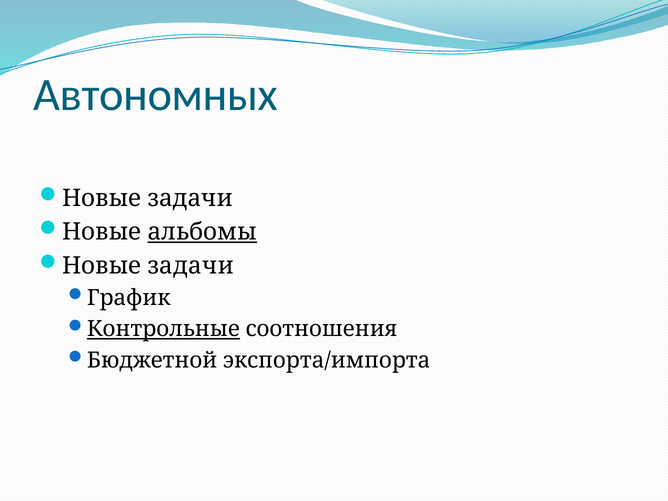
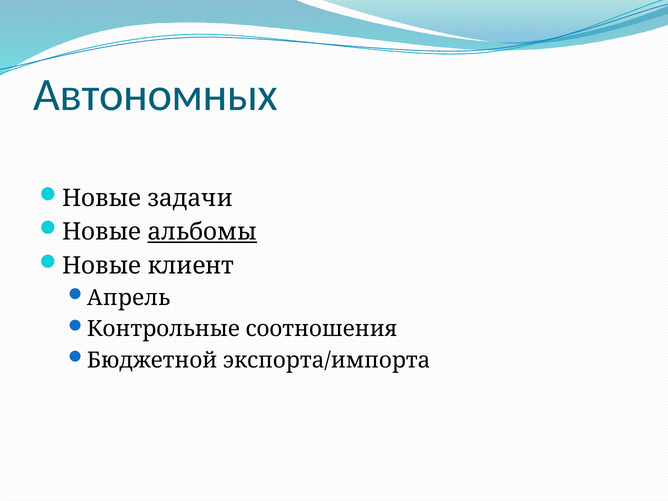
задачи at (191, 266): задачи -> клиент
График: График -> Апрель
Контрольные underline: present -> none
